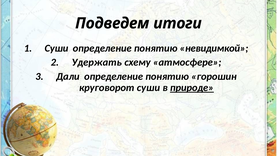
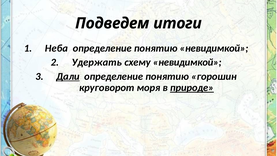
Суши at (56, 48): Суши -> Неба
схему атмосфере: атмосфере -> невидимкой
Дали underline: none -> present
круговорот суши: суши -> моря
